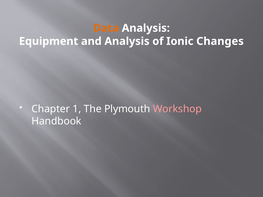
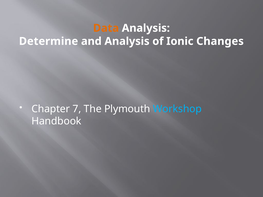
Equipment: Equipment -> Determine
1: 1 -> 7
Workshop colour: pink -> light blue
